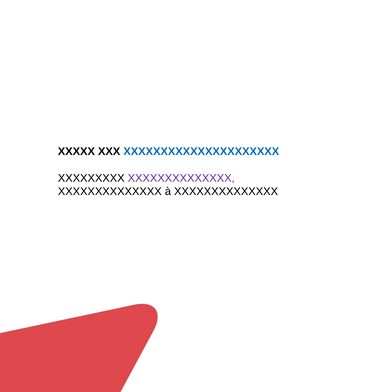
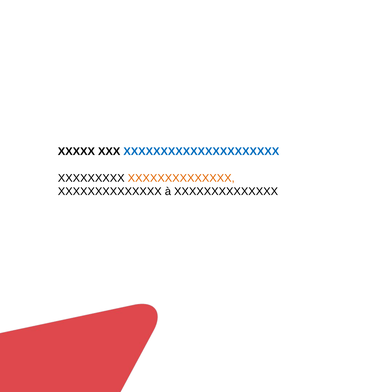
XXXXXXXXXXXXXX at (181, 178) colour: purple -> orange
